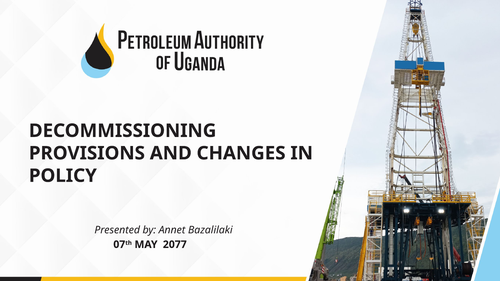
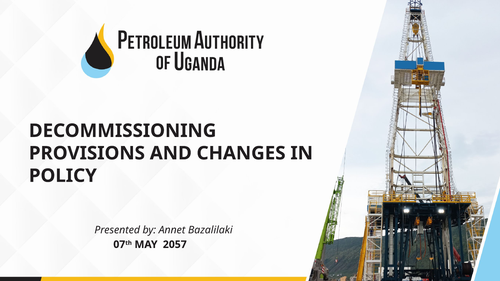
2077: 2077 -> 2057
